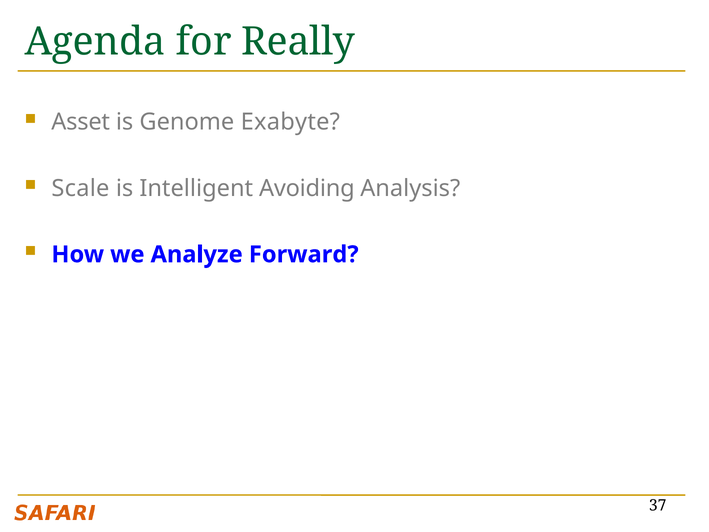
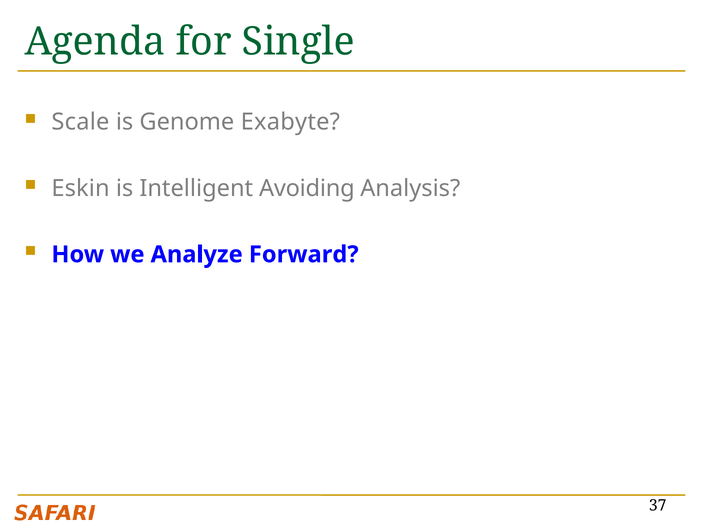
Really: Really -> Single
Asset: Asset -> Scale
Scale: Scale -> Eskin
